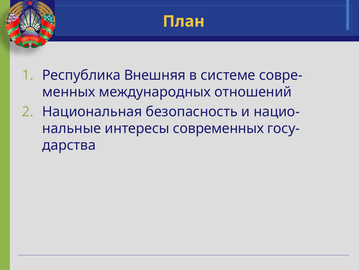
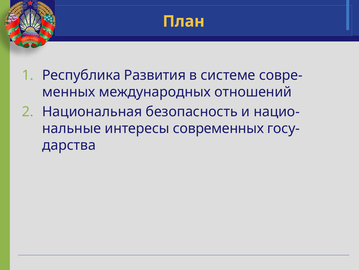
Внешняя: Внешняя -> Развития
